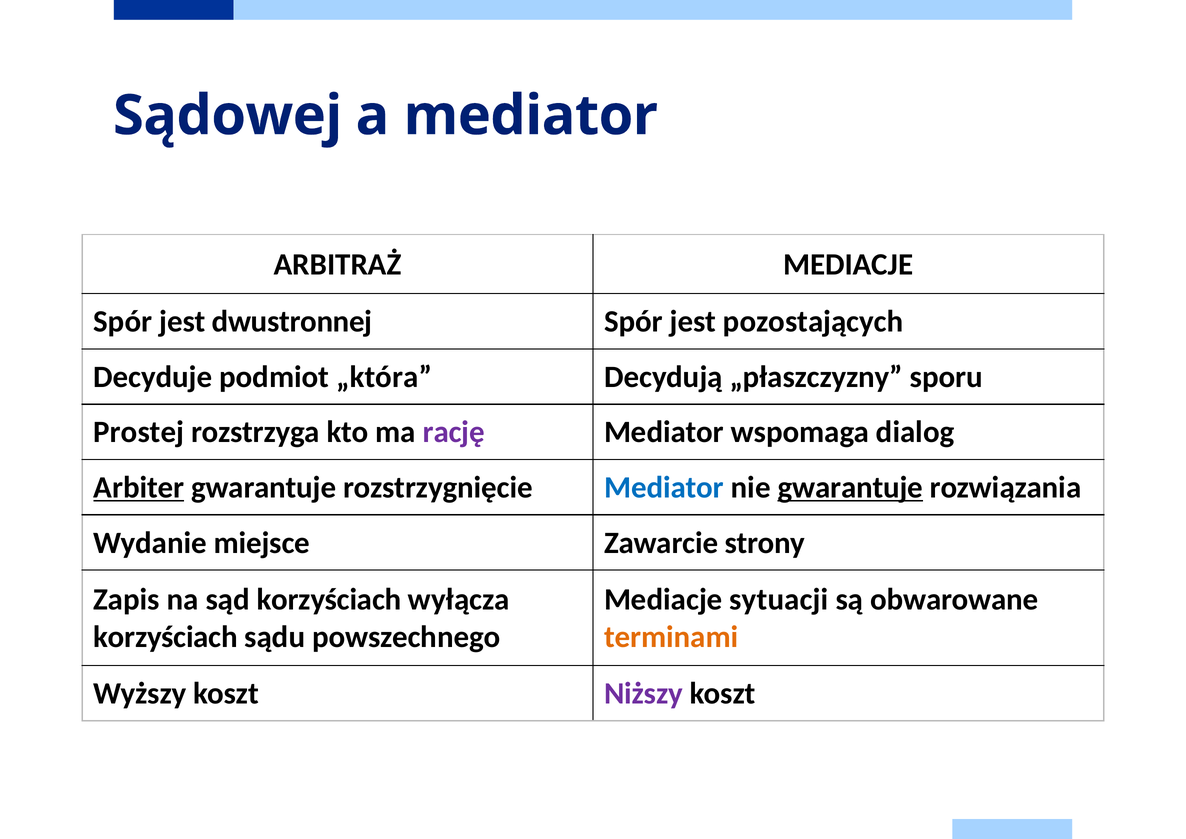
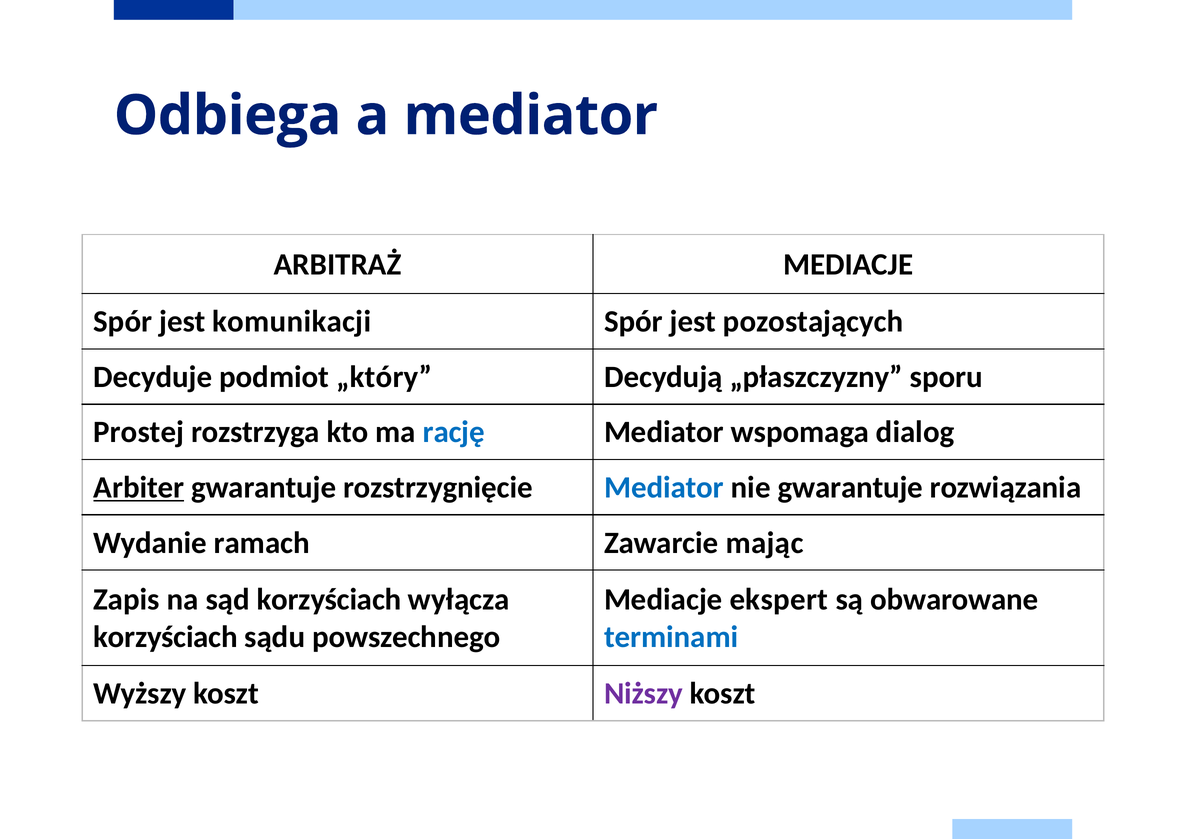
Sądowej: Sądowej -> Odbiega
dwustronnej: dwustronnej -> komunikacji
„która: „która -> „który
rację colour: purple -> blue
gwarantuje at (850, 487) underline: present -> none
miejsce: miejsce -> ramach
strony: strony -> mając
sytuacji: sytuacji -> ekspert
terminami colour: orange -> blue
